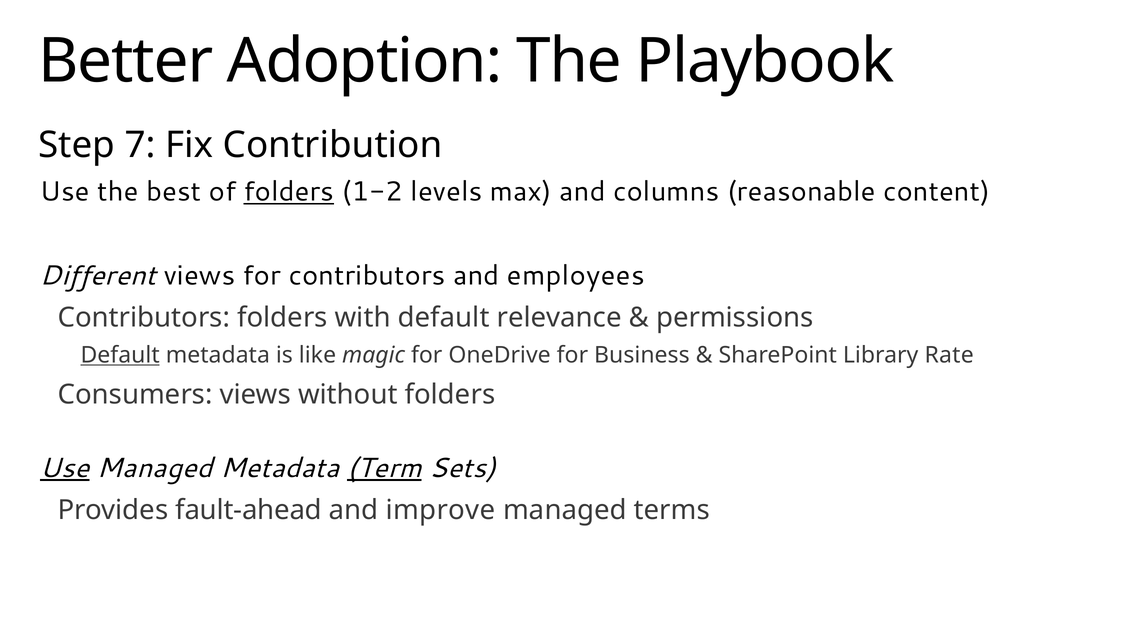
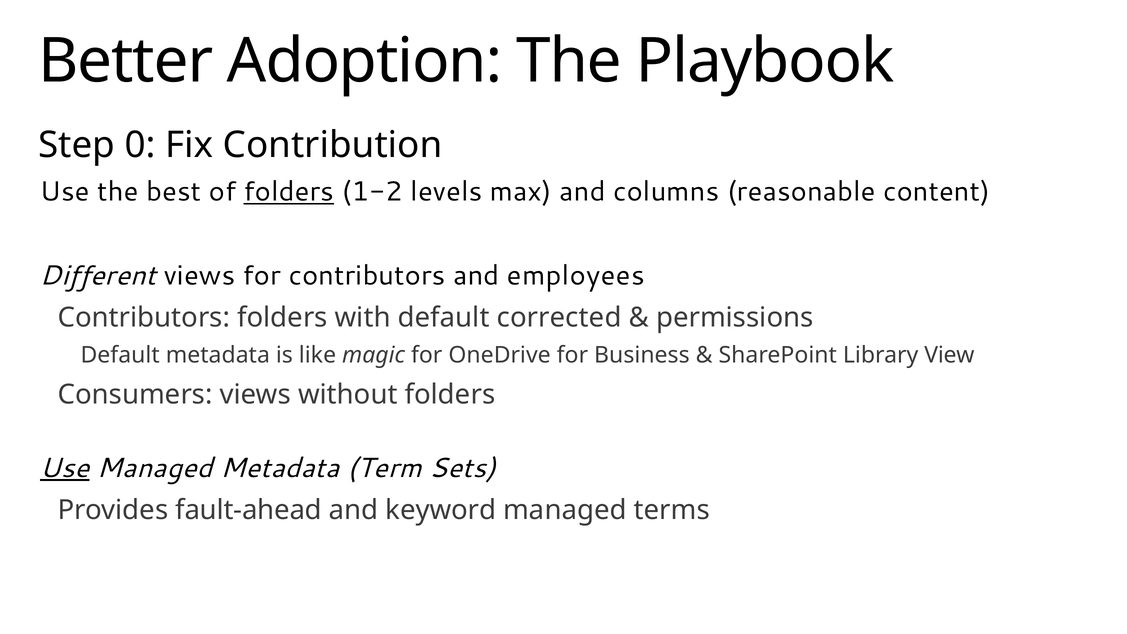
7: 7 -> 0
relevance: relevance -> corrected
Default at (120, 355) underline: present -> none
Rate: Rate -> View
Term underline: present -> none
improve: improve -> keyword
